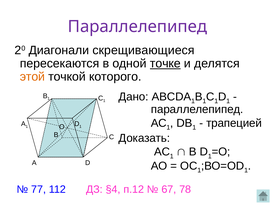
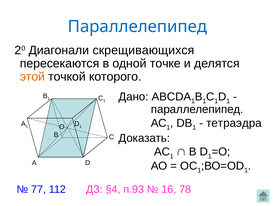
Параллелепипед at (137, 27) colour: purple -> blue
скрещивающиеся: скрещивающиеся -> скрещивающихся
точке underline: present -> none
трапецией: трапецией -> тетраэдра
п.12: п.12 -> п.93
67: 67 -> 16
